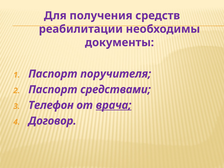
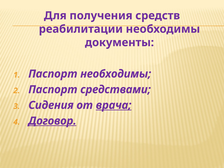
Паспорт поручителя: поручителя -> необходимы
Телефон: Телефон -> Сидения
Договор underline: none -> present
